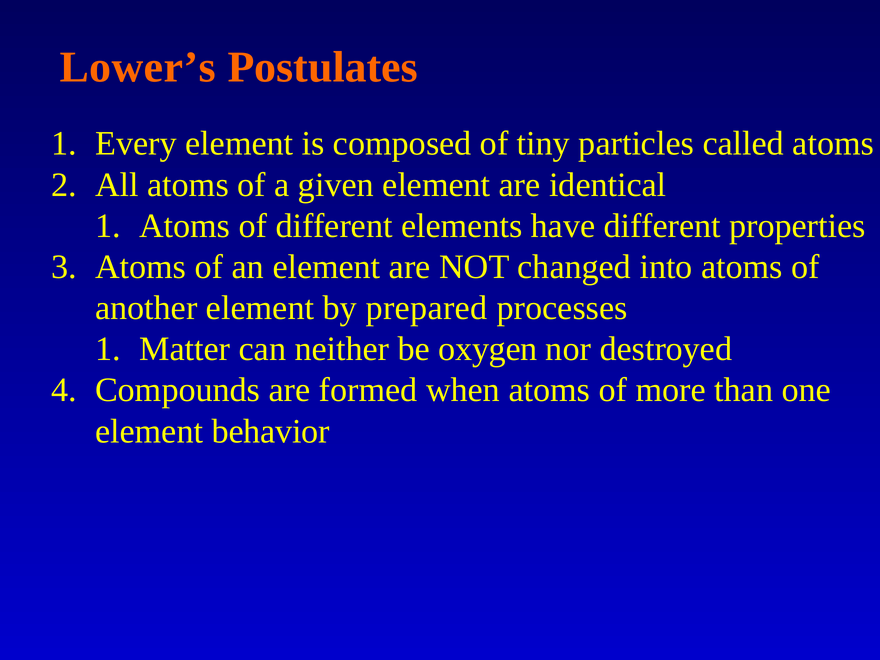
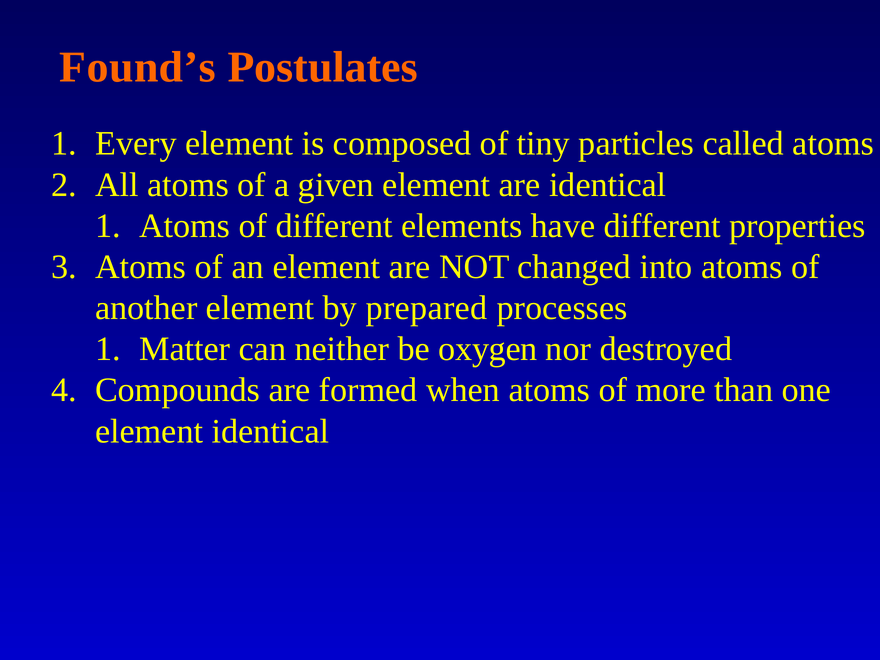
Lower’s: Lower’s -> Found’s
element behavior: behavior -> identical
